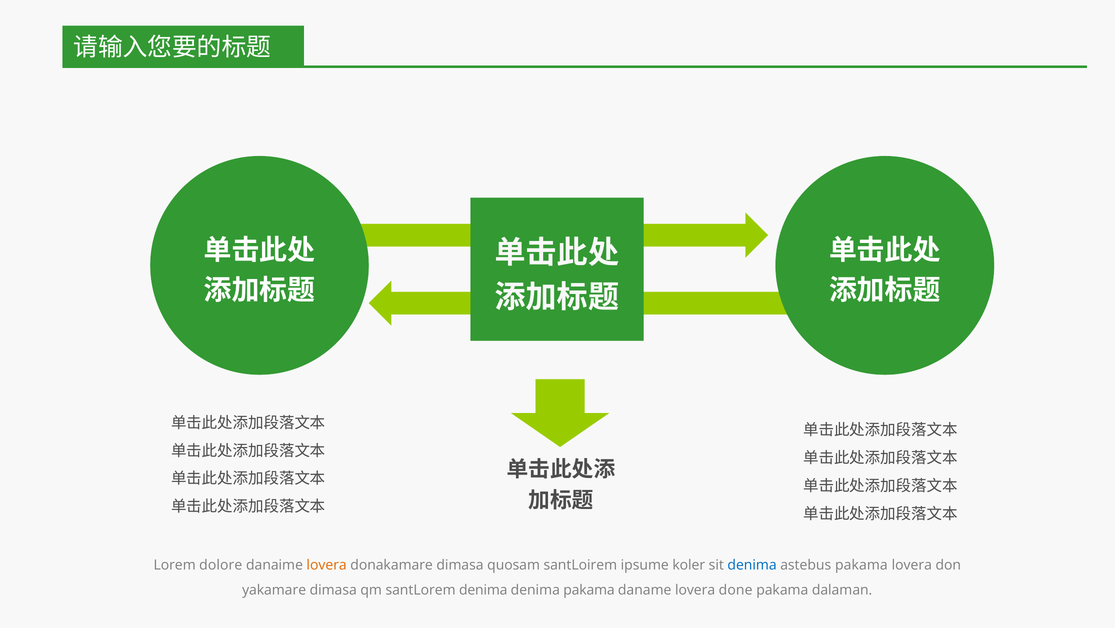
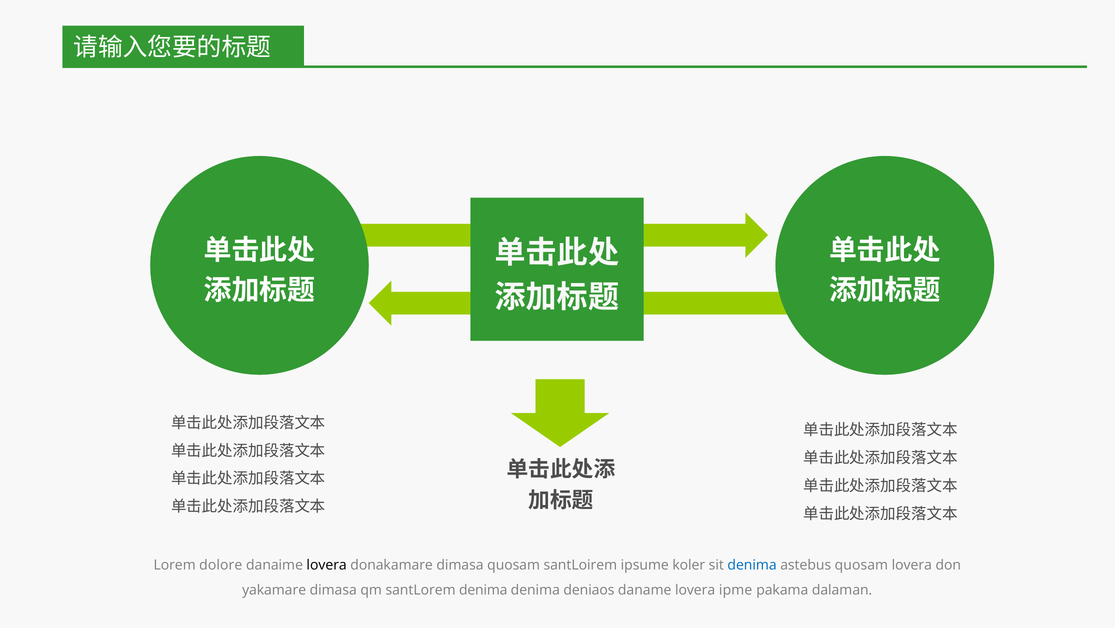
lovera at (327, 564) colour: orange -> black
astebus pakama: pakama -> quosam
denima pakama: pakama -> deniaos
done: done -> ipme
